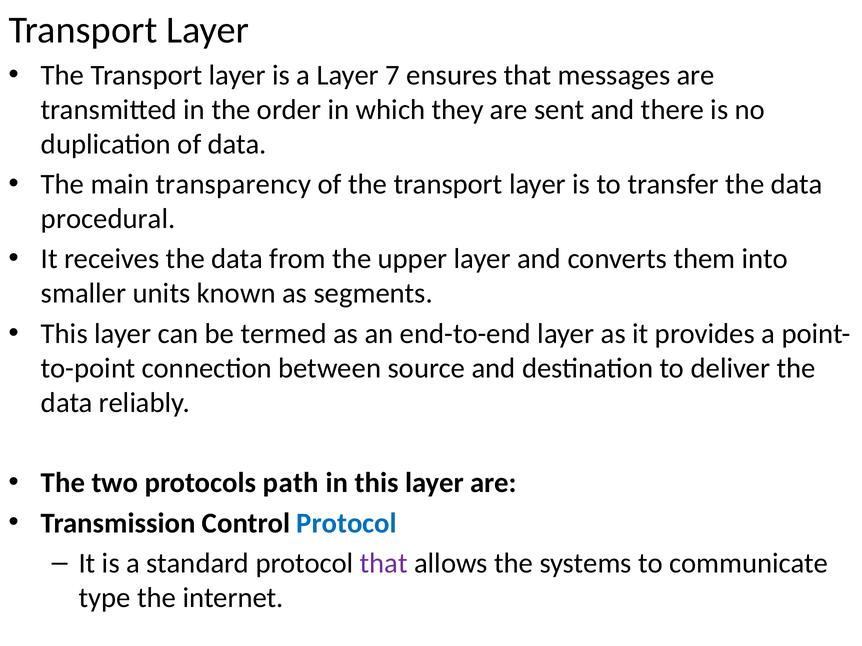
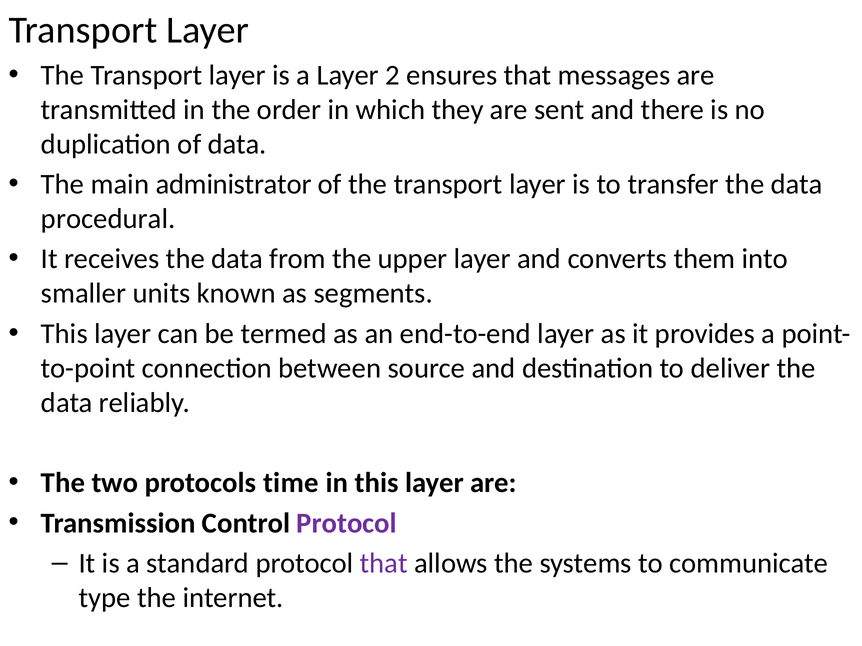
7: 7 -> 2
transparency: transparency -> administrator
path: path -> time
Protocol at (347, 523) colour: blue -> purple
